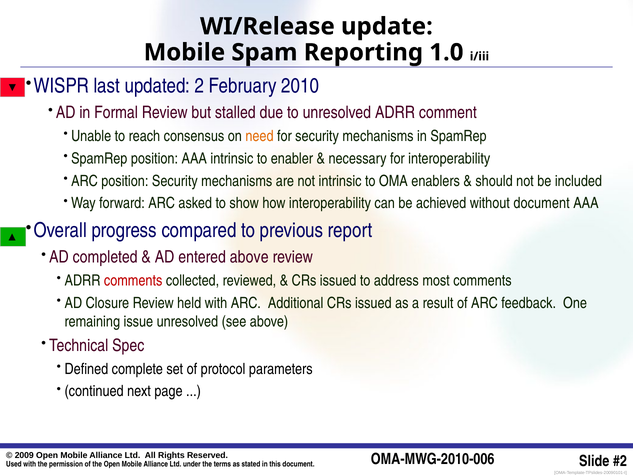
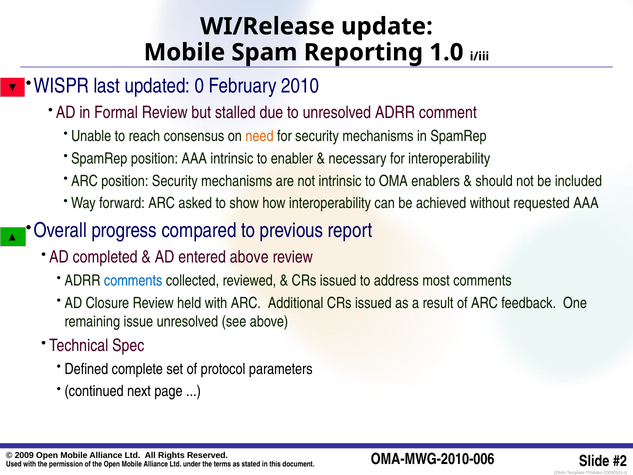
2: 2 -> 0
without document: document -> requested
comments at (133, 281) colour: red -> blue
